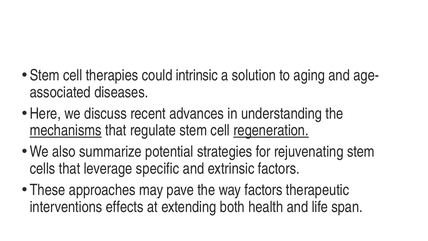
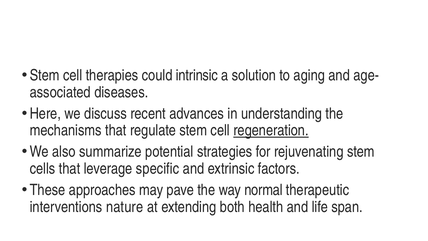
mechanisms underline: present -> none
way factors: factors -> normal
effects: effects -> nature
